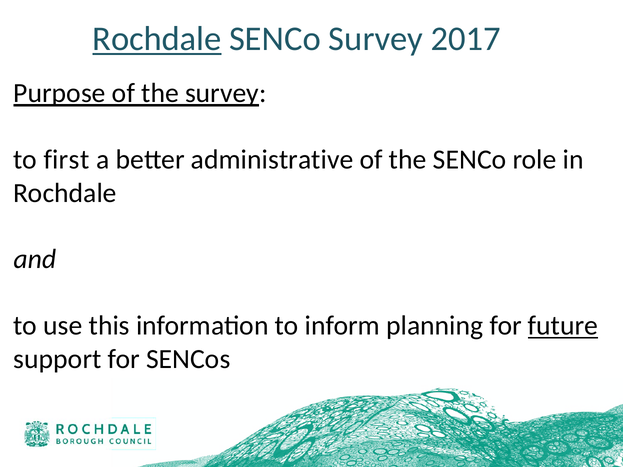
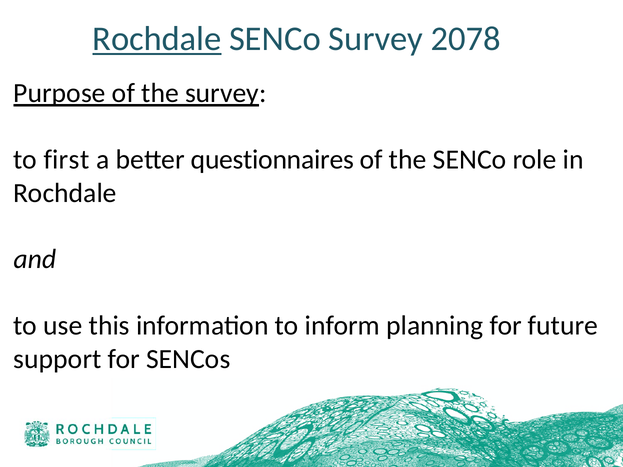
2017: 2017 -> 2078
administrative: administrative -> questionnaires
future underline: present -> none
